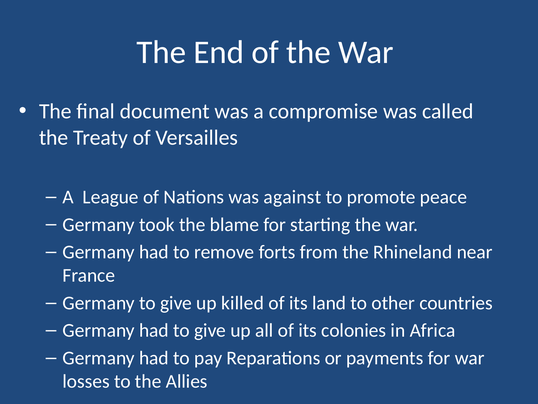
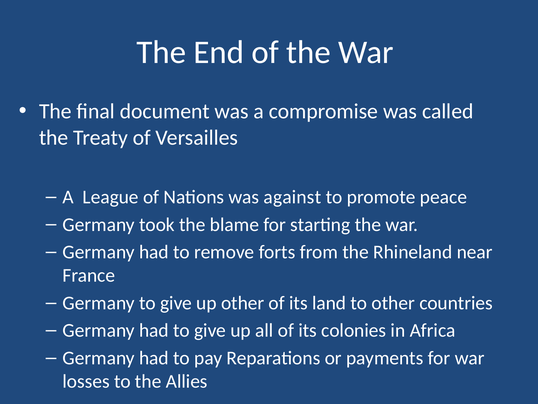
up killed: killed -> other
